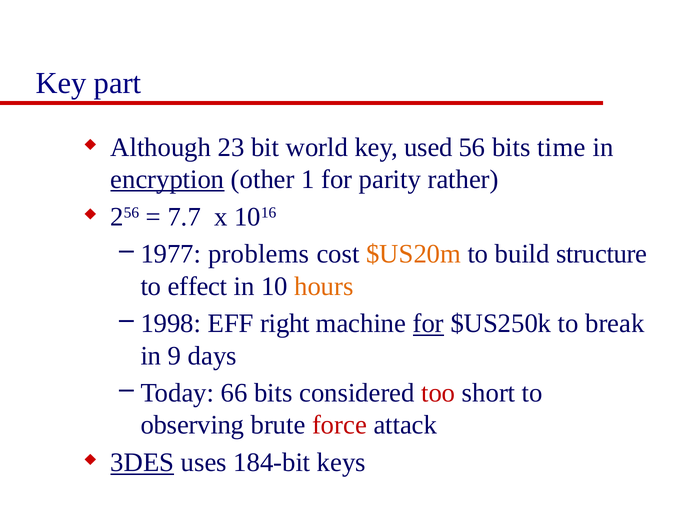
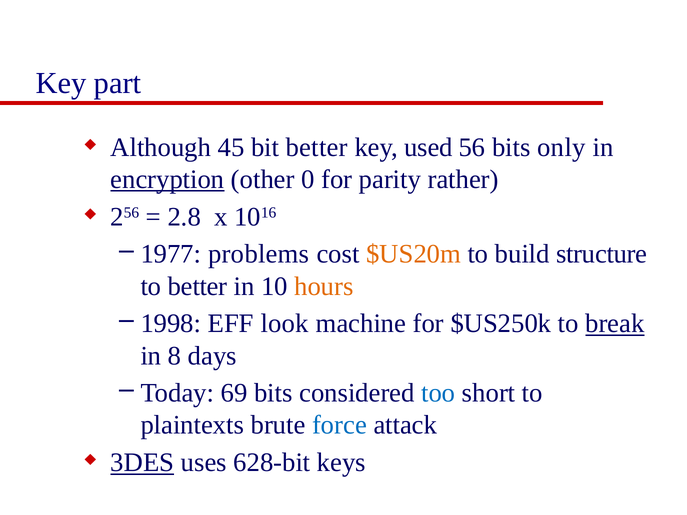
23: 23 -> 45
bit world: world -> better
time: time -> only
1: 1 -> 0
7.7: 7.7 -> 2.8
to effect: effect -> better
right: right -> look
for at (428, 324) underline: present -> none
break underline: none -> present
9: 9 -> 8
66: 66 -> 69
too colour: red -> blue
observing: observing -> plaintexts
force colour: red -> blue
184-bit: 184-bit -> 628-bit
